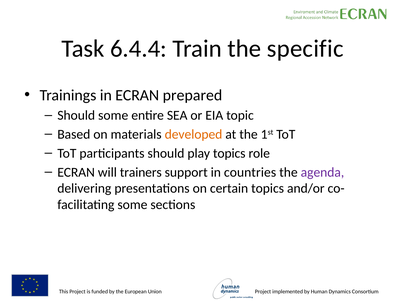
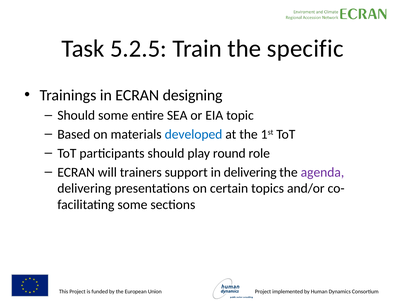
6.4.4: 6.4.4 -> 5.2.5
prepared: prepared -> designing
developed colour: orange -> blue
play topics: topics -> round
in countries: countries -> delivering
